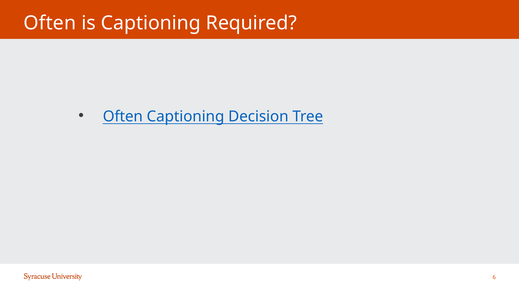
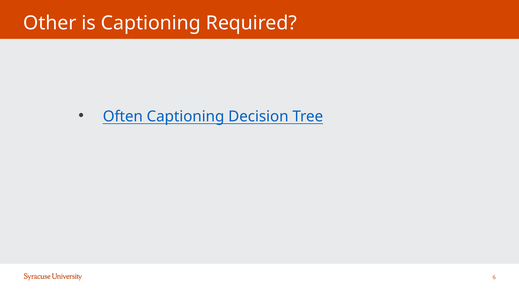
Often at (50, 23): Often -> Other
